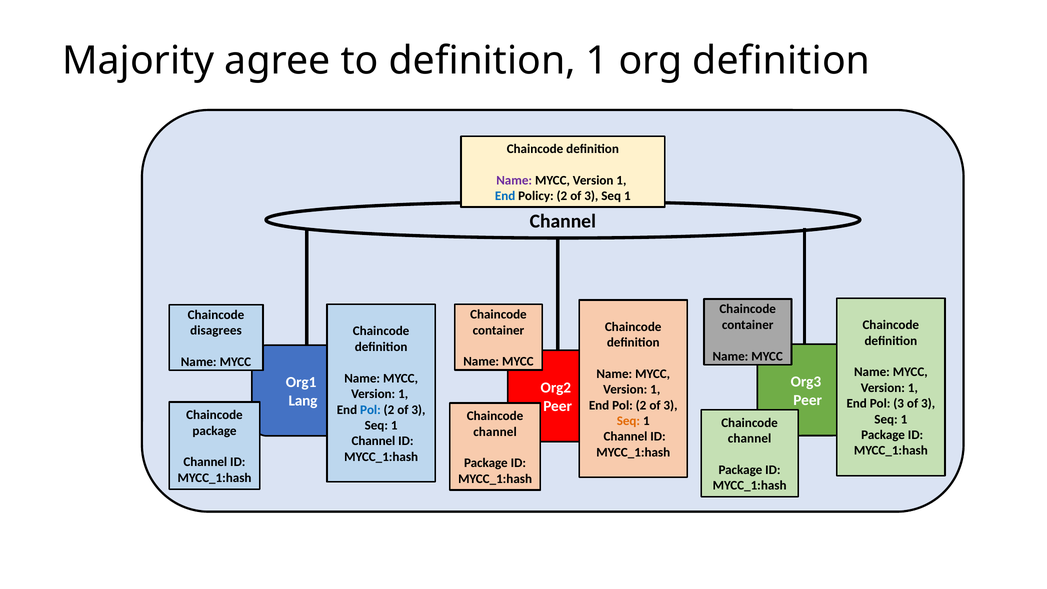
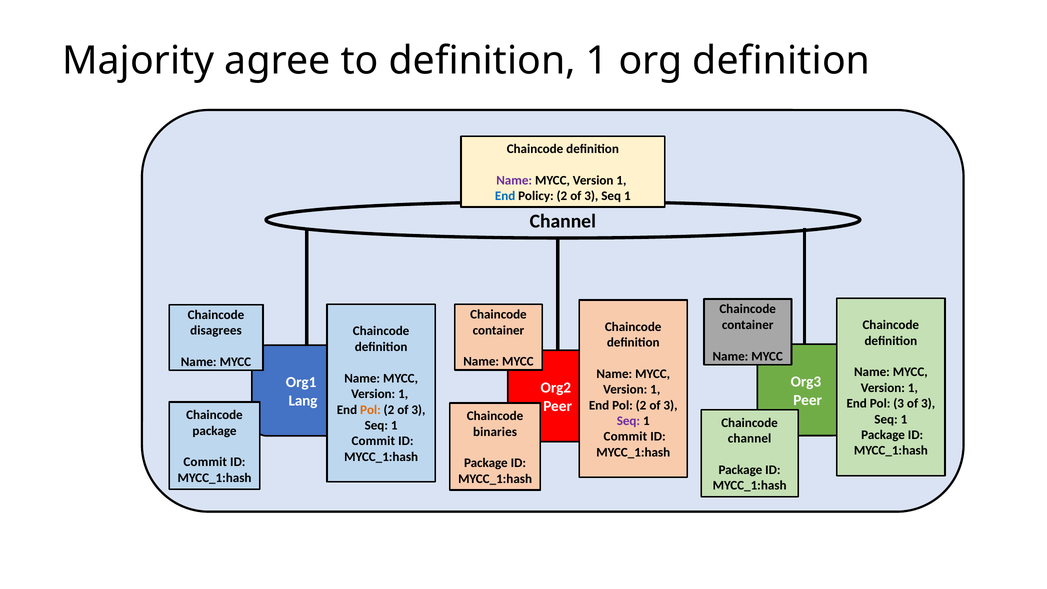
Pol at (370, 410) colour: blue -> orange
Seq at (628, 421) colour: orange -> purple
channel at (495, 432): channel -> binaries
Channel at (625, 437): Channel -> Commit
Channel at (373, 441): Channel -> Commit
Channel at (205, 462): Channel -> Commit
